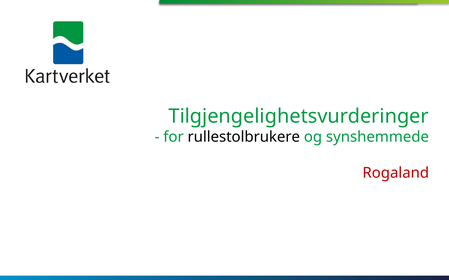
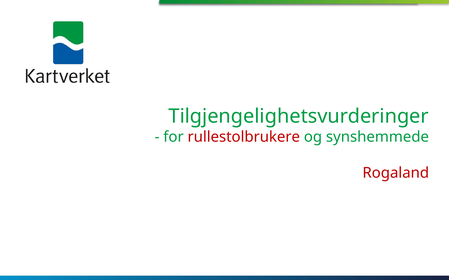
rullestolbrukere colour: black -> red
